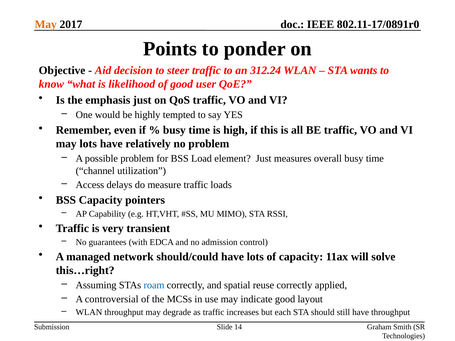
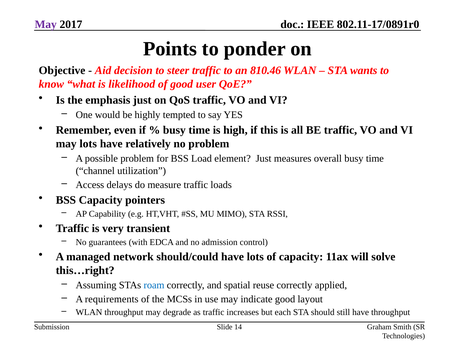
May at (46, 24) colour: orange -> purple
312.24: 312.24 -> 810.46
controversial: controversial -> requirements
